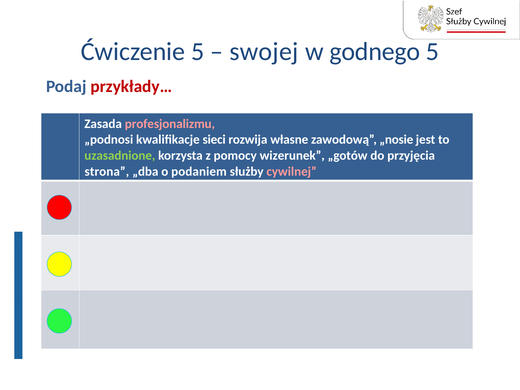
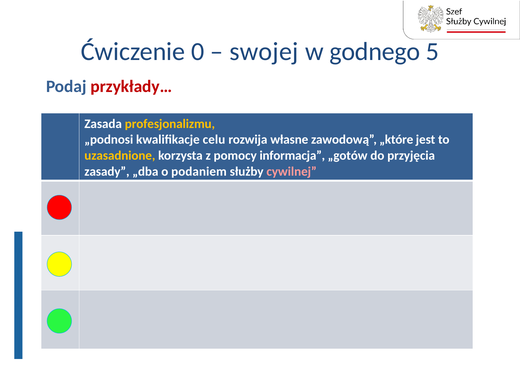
Ćwiczenie 5: 5 -> 0
profesjonalizmu colour: pink -> yellow
sieci: sieci -> celu
„nosie: „nosie -> „które
uzasadnione colour: light green -> yellow
wizerunek: wizerunek -> informacja
strona: strona -> zasady
